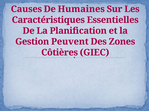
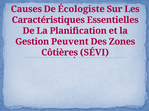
Humaines: Humaines -> Écologiste
GIEC: GIEC -> SÉVI
